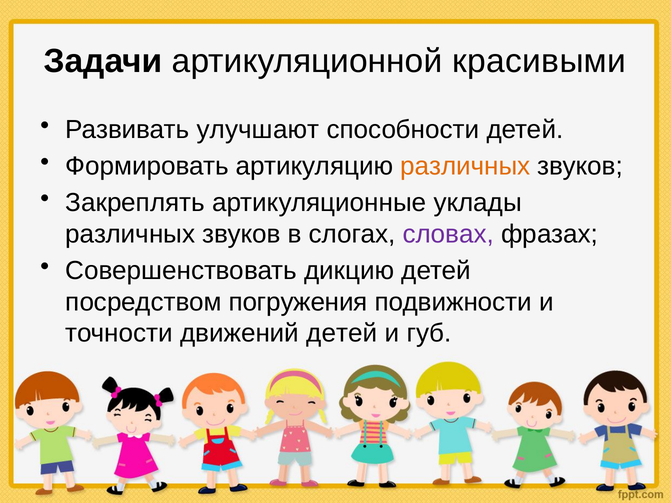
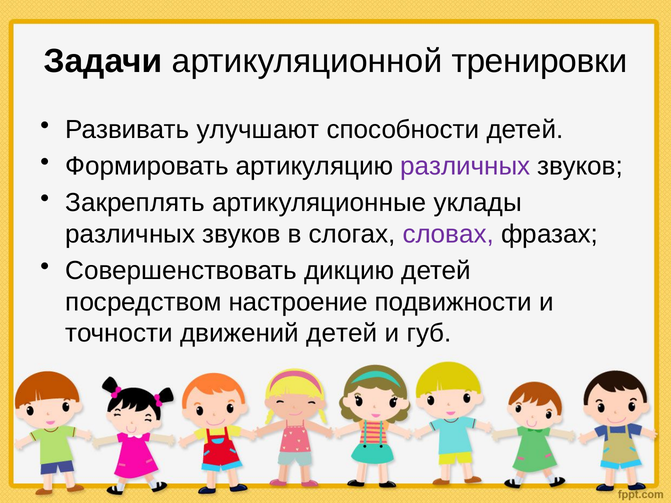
красивыми: красивыми -> тренировки
различных at (465, 166) colour: orange -> purple
погружения: погружения -> настроение
